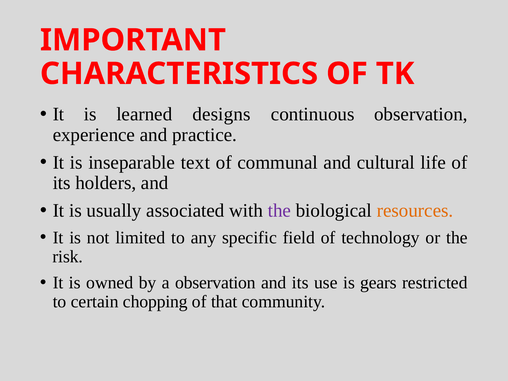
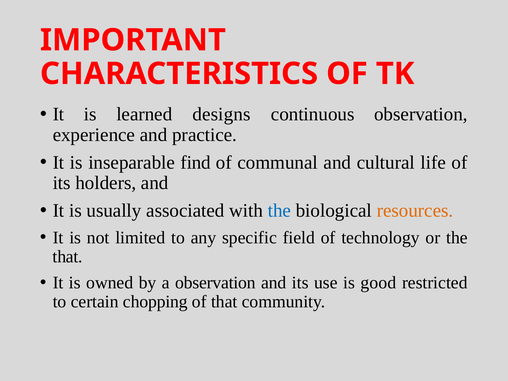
text: text -> find
the at (279, 211) colour: purple -> blue
risk at (68, 257): risk -> that
gears: gears -> good
